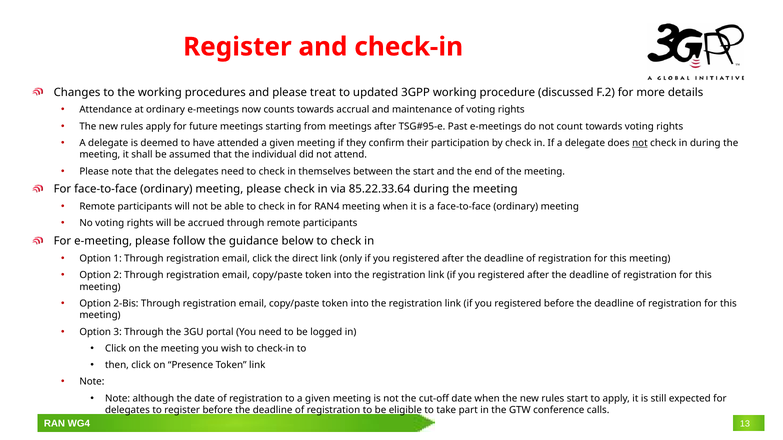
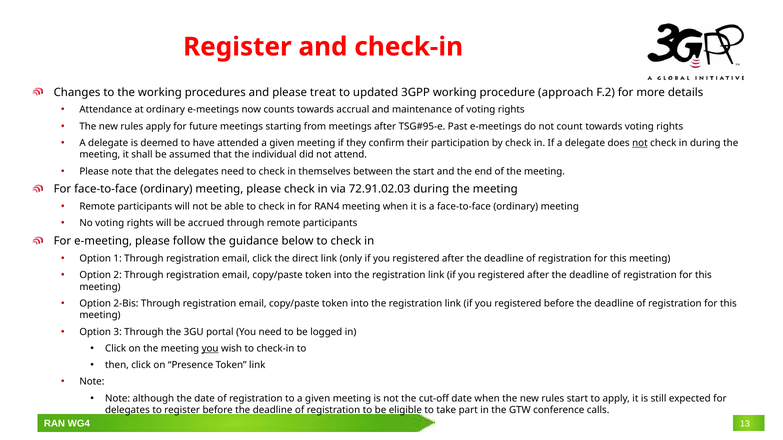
discussed: discussed -> approach
85.22.33.64: 85.22.33.64 -> 72.91.02.03
you at (210, 349) underline: none -> present
